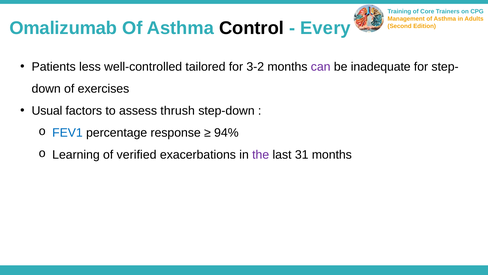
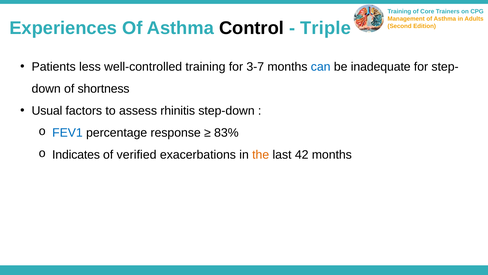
Omalizumab: Omalizumab -> Experiences
Every: Every -> Triple
well-controlled tailored: tailored -> training
3-2: 3-2 -> 3-7
can colour: purple -> blue
exercises: exercises -> shortness
thrush: thrush -> rhinitis
94%: 94% -> 83%
Learning: Learning -> Indicates
the colour: purple -> orange
31: 31 -> 42
